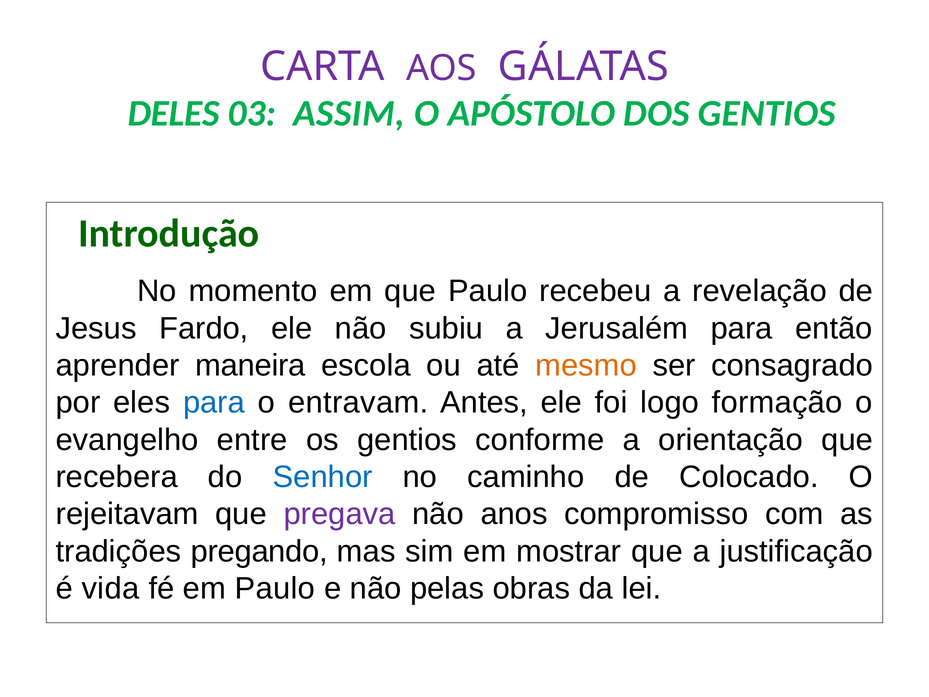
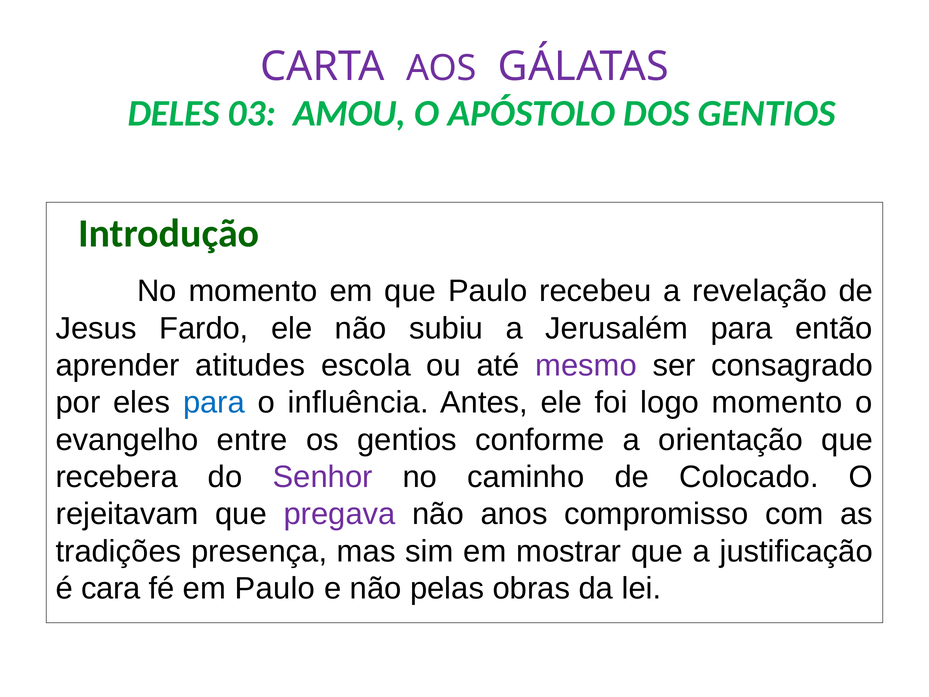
ASSIM: ASSIM -> AMOU
maneira: maneira -> atitudes
mesmo colour: orange -> purple
entravam: entravam -> influência
logo formação: formação -> momento
Senhor colour: blue -> purple
pregando: pregando -> presença
vida: vida -> cara
